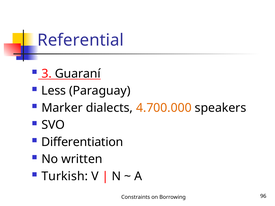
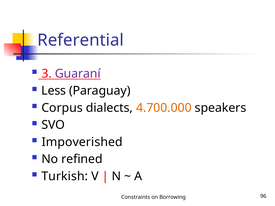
Guaraní colour: black -> purple
Marker: Marker -> Corpus
Differentiation: Differentiation -> Impoverished
written: written -> refined
